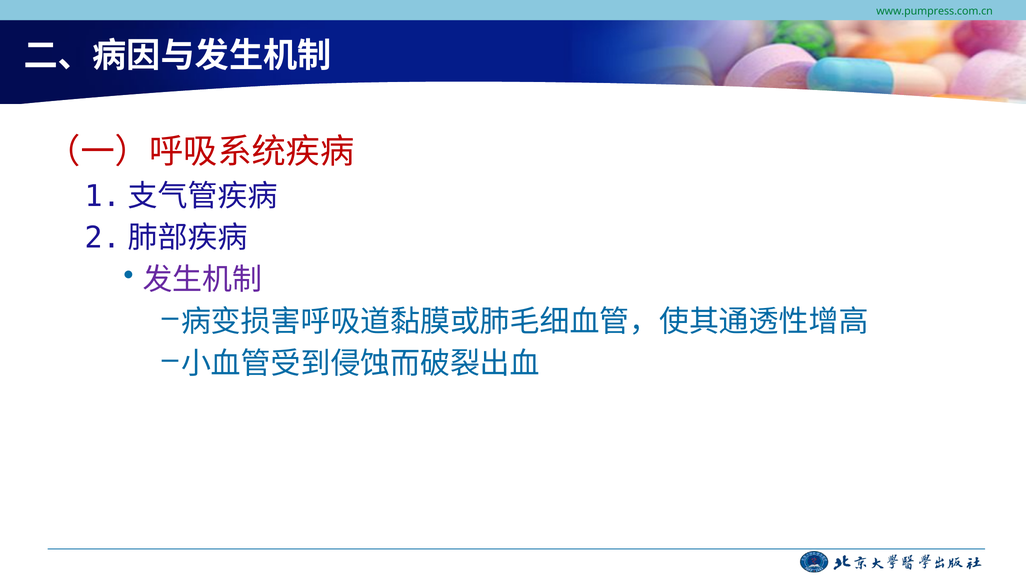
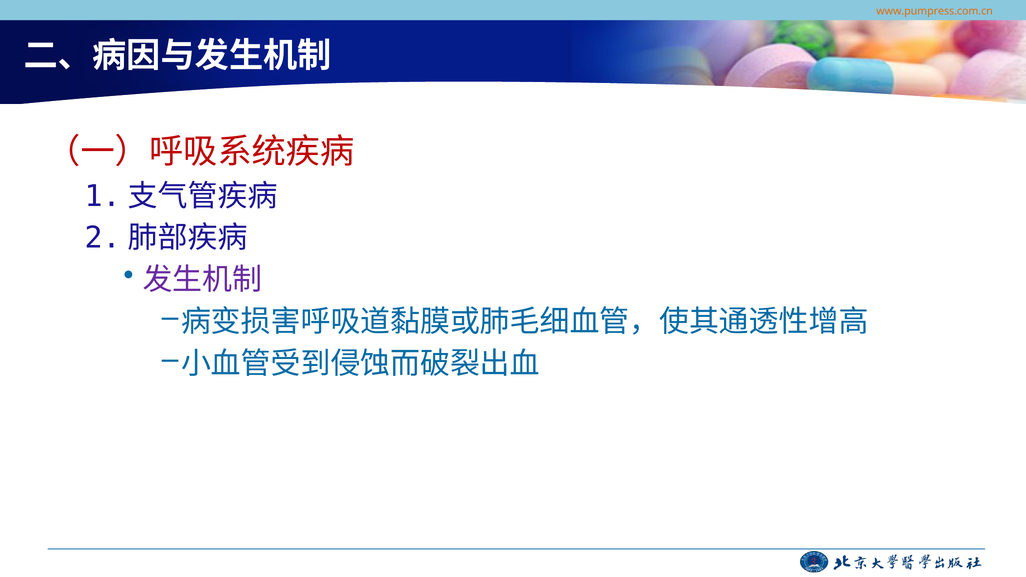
www.pumpress.com.cn colour: green -> orange
